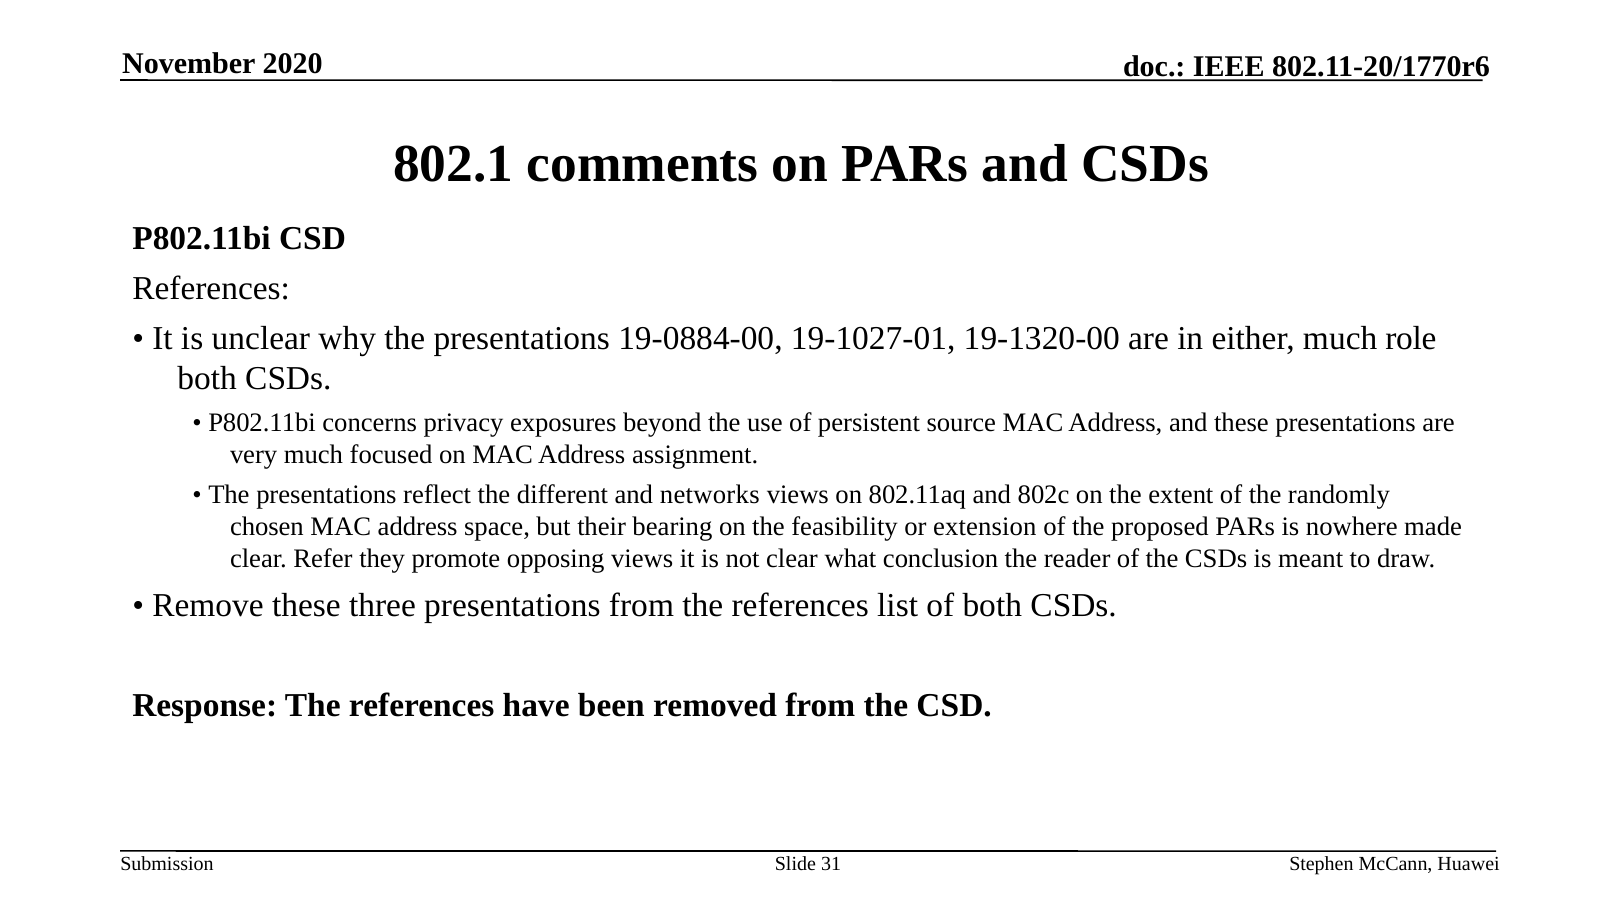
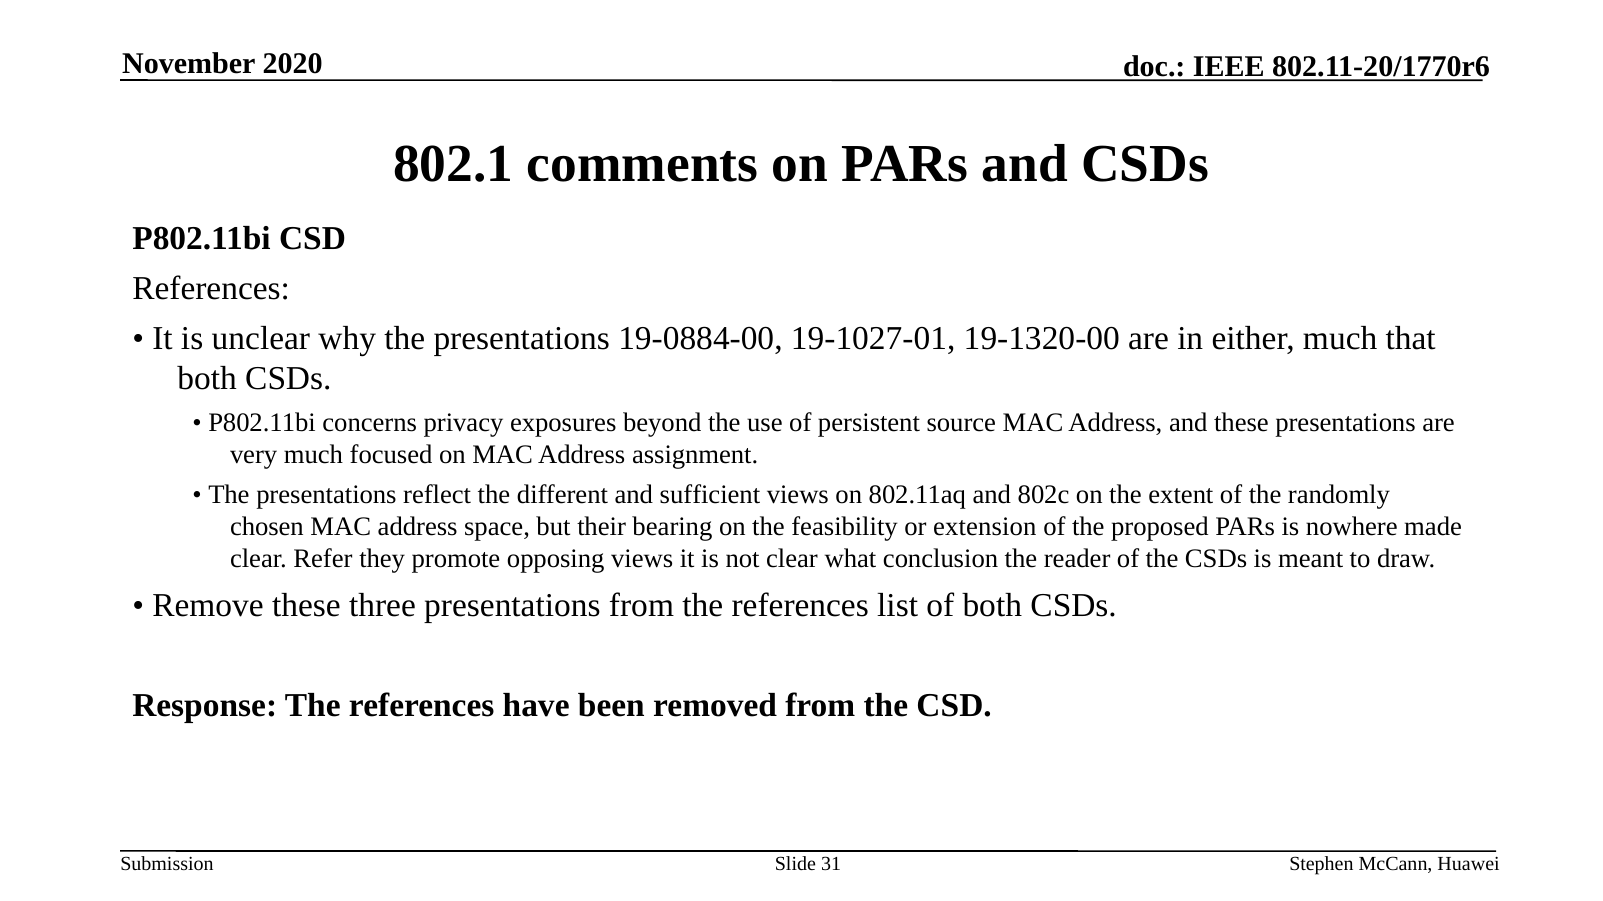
role: role -> that
networks: networks -> sufficient
